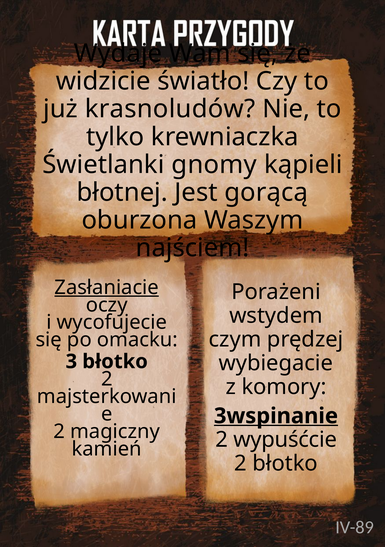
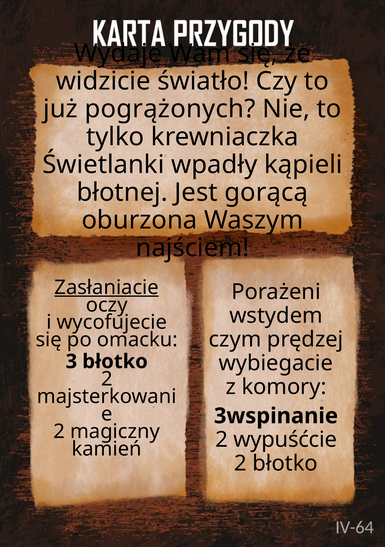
krasnoludów: krasnoludów -> pogrążonych
gnomy: gnomy -> wpadły
3wspinanie underline: present -> none
IV-89: IV-89 -> IV-64
